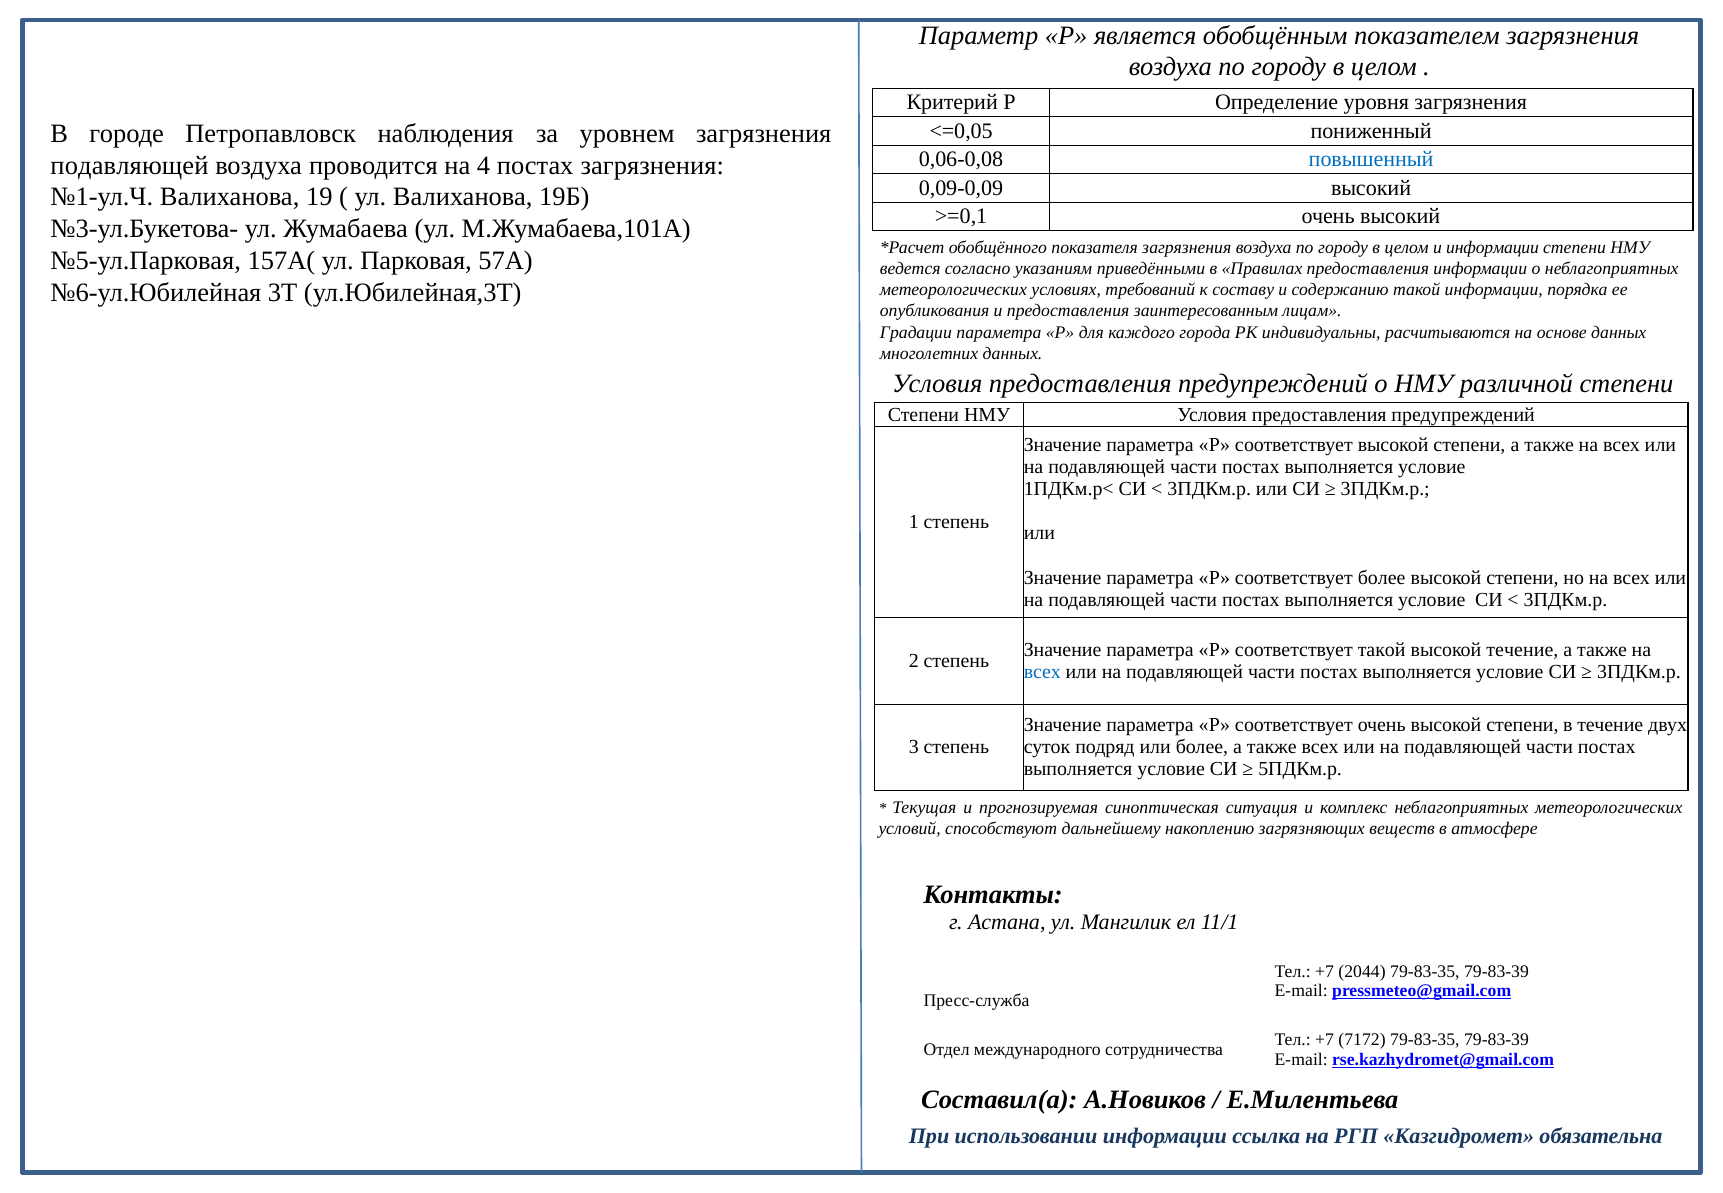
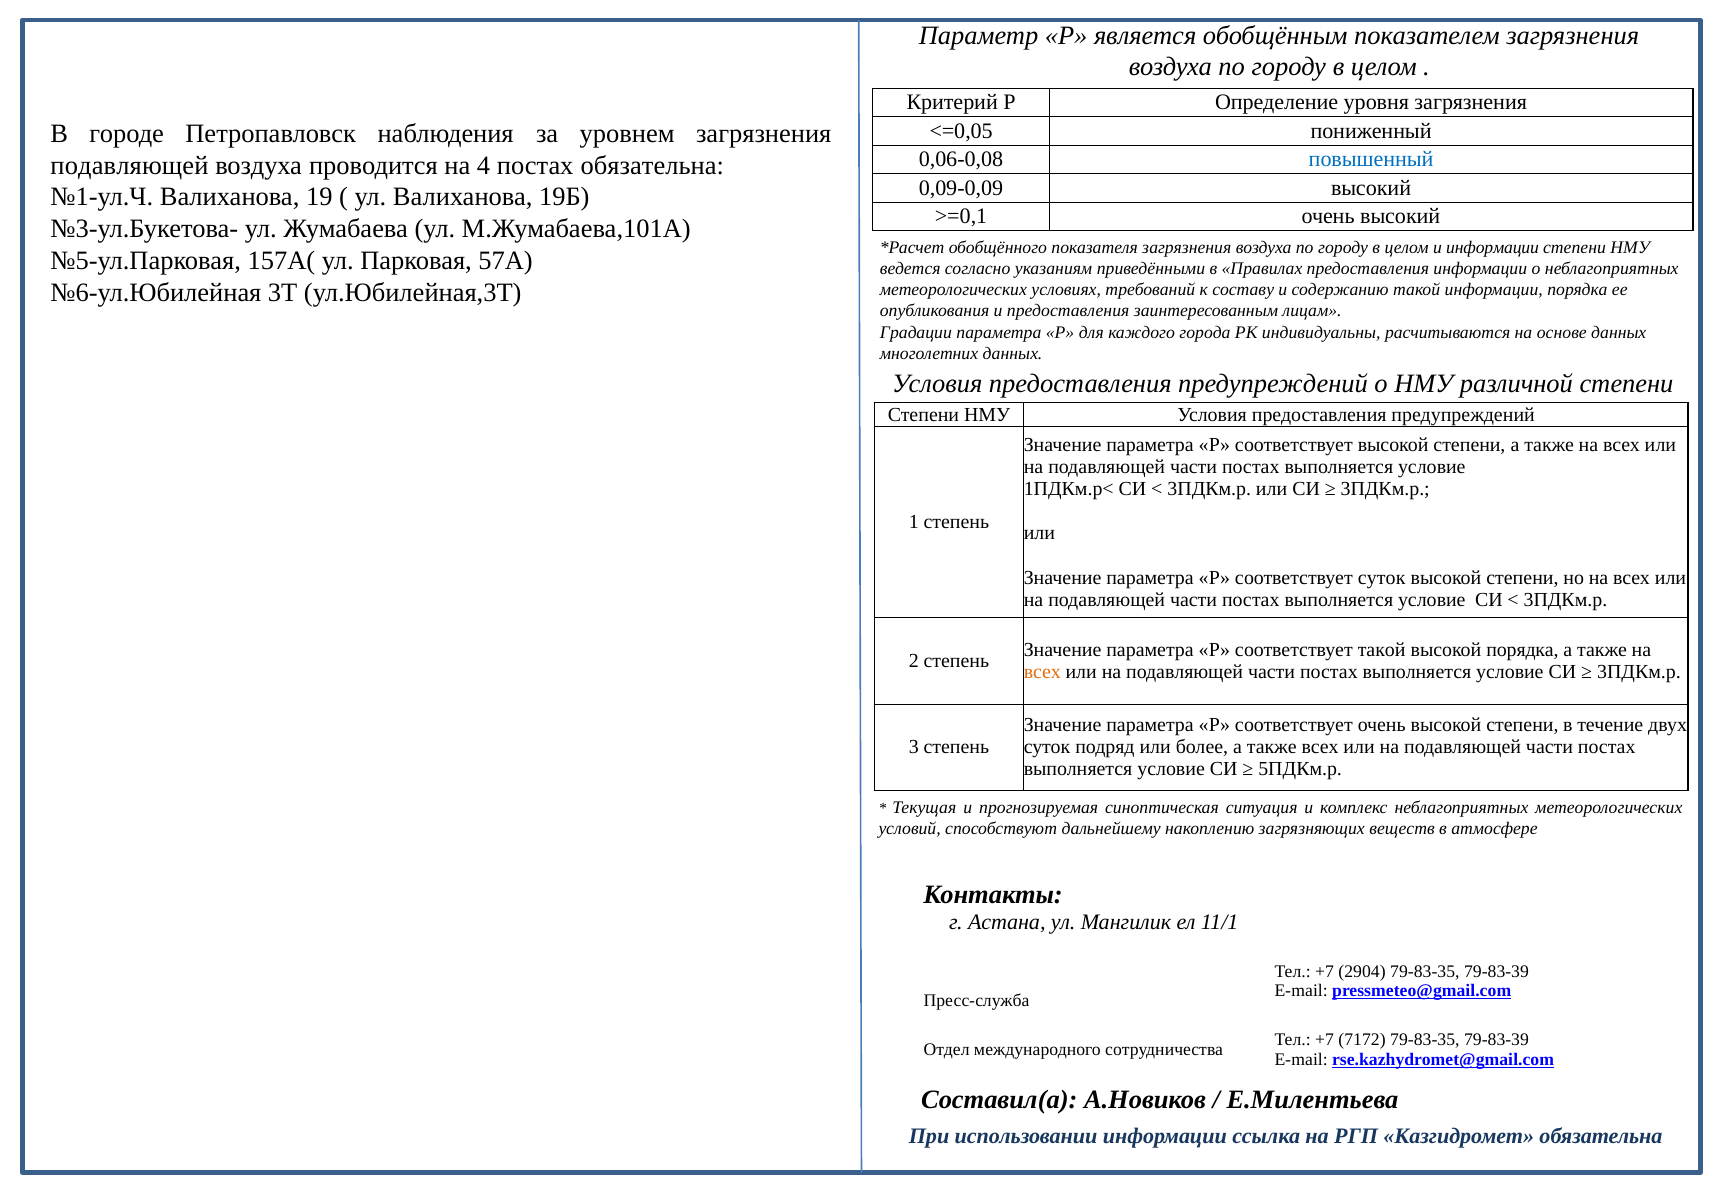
постах загрязнения: загрязнения -> обязательна
соответствует более: более -> суток
высокой течение: течение -> порядка
всех at (1042, 672) colour: blue -> orange
2044: 2044 -> 2904
